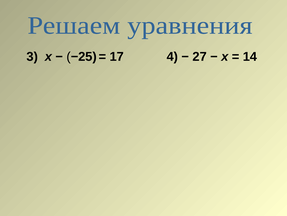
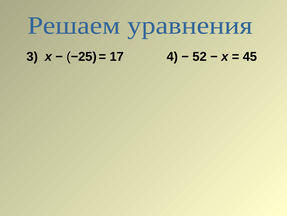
27: 27 -> 52
14: 14 -> 45
